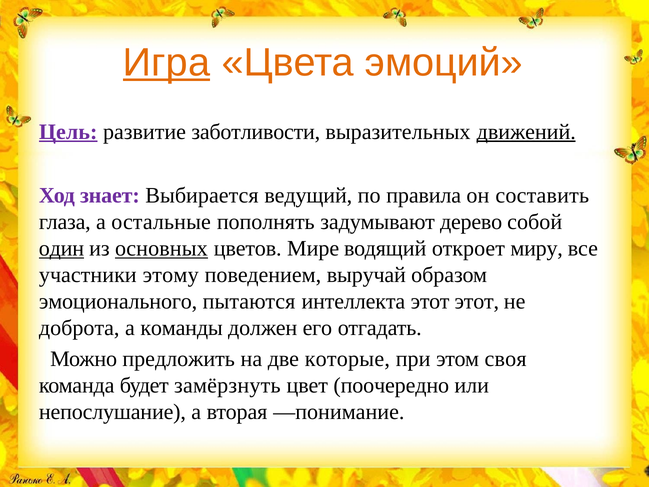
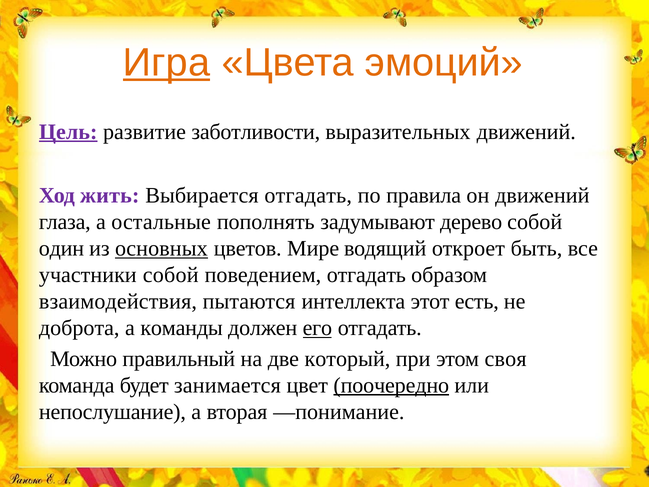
движений at (526, 132) underline: present -> none
знает: знает -> жить
Выбирается ведущий: ведущий -> отгадать
он составить: составить -> движений
один underline: present -> none
миру: миру -> быть
участники этому: этому -> собой
поведением выручай: выручай -> отгадать
эмоционального: эмоционального -> взаимодействия
этот этот: этот -> есть
его underline: none -> present
предложить: предложить -> правильный
которые: которые -> который
замёрзнуть: замёрзнуть -> занимается
поочередно underline: none -> present
